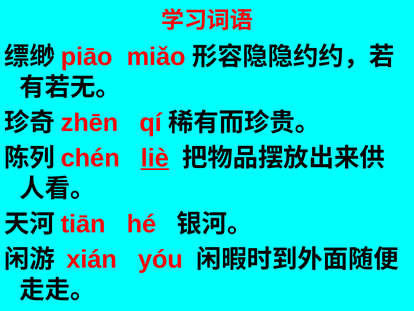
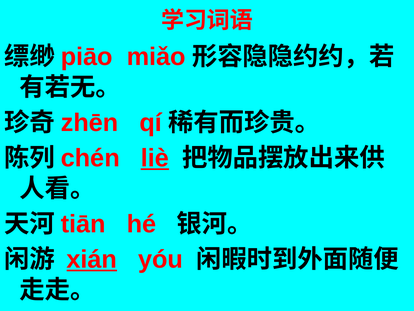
xián underline: none -> present
